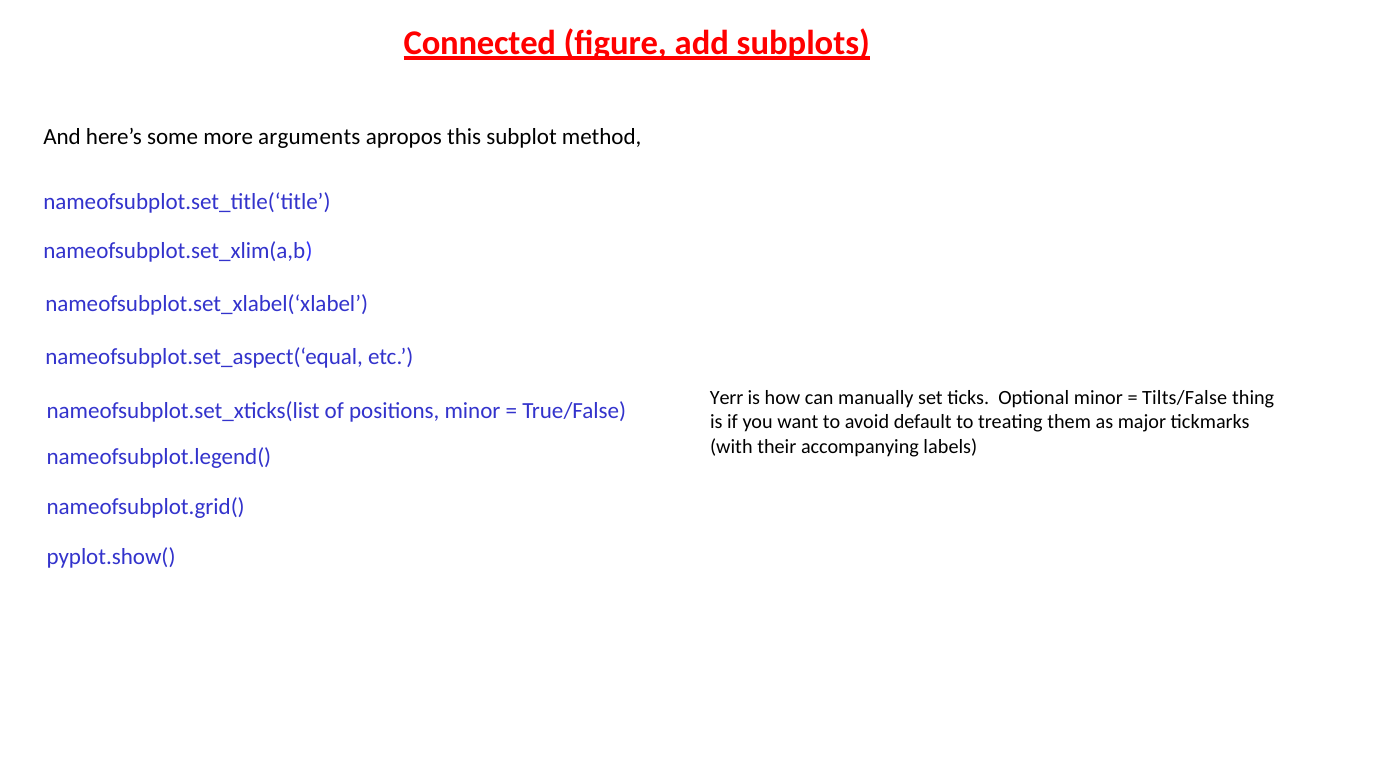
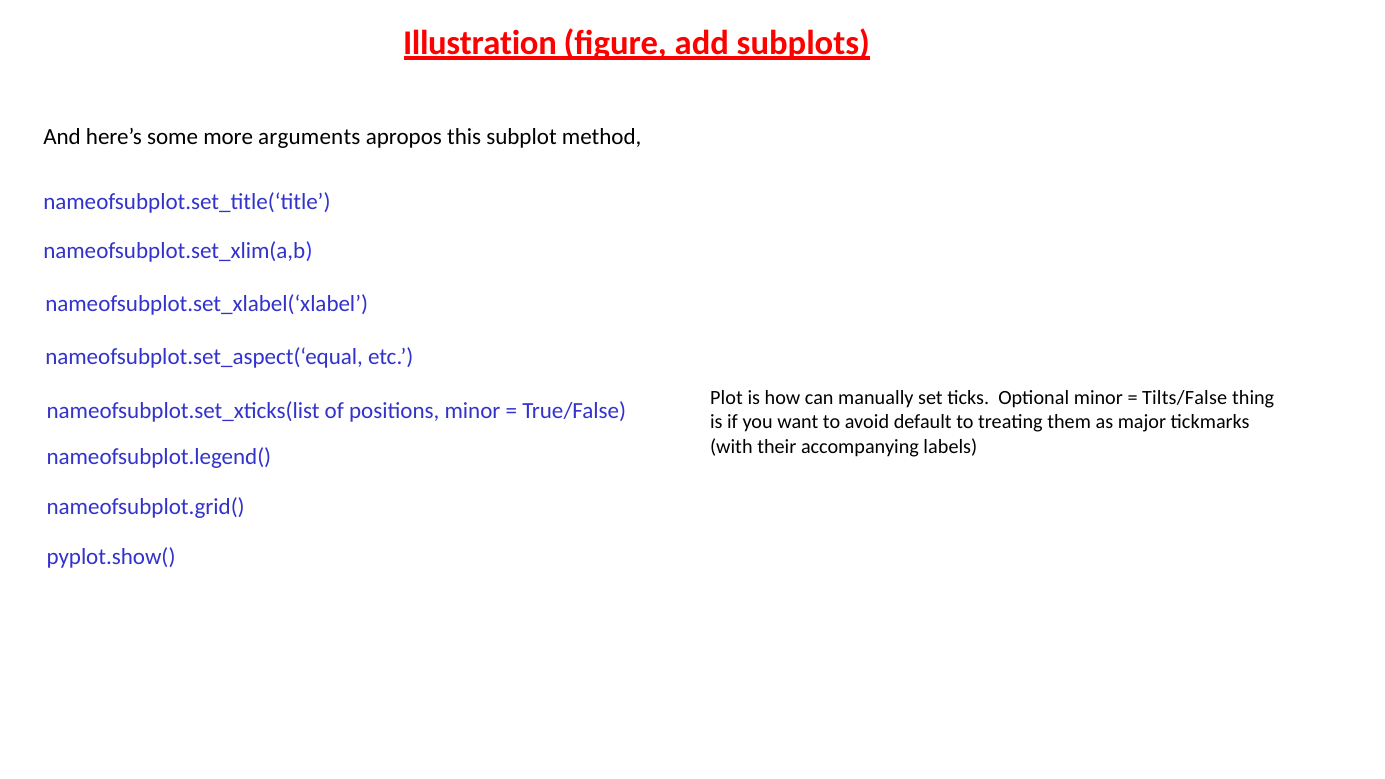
Connected: Connected -> Illustration
Yerr: Yerr -> Plot
